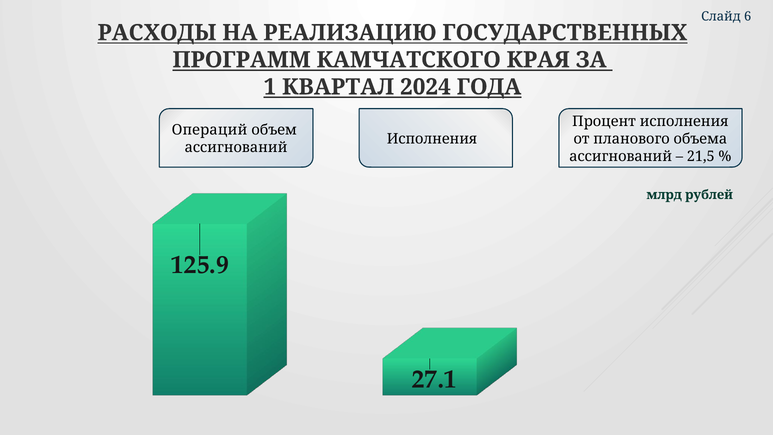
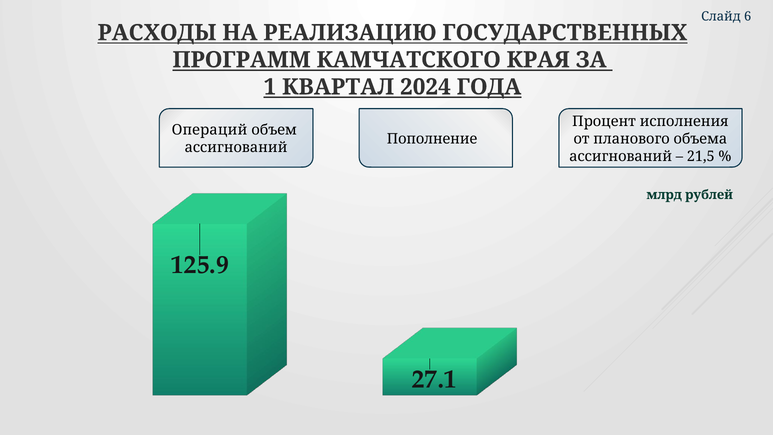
Исполнения at (432, 139): Исполнения -> Пополнение
